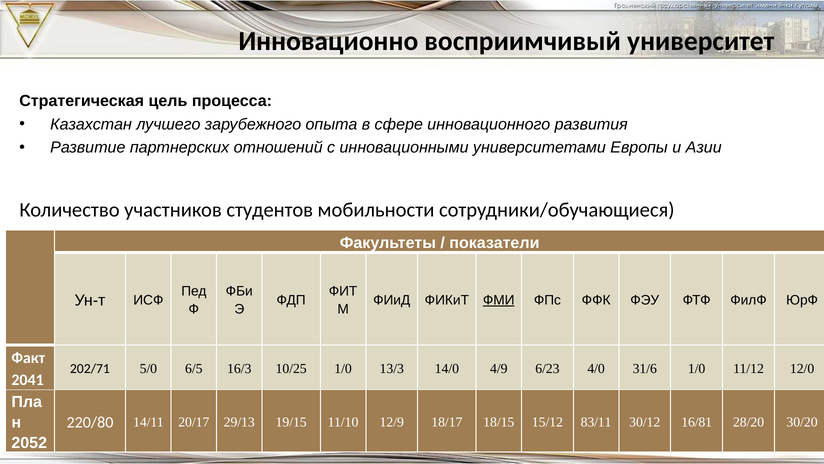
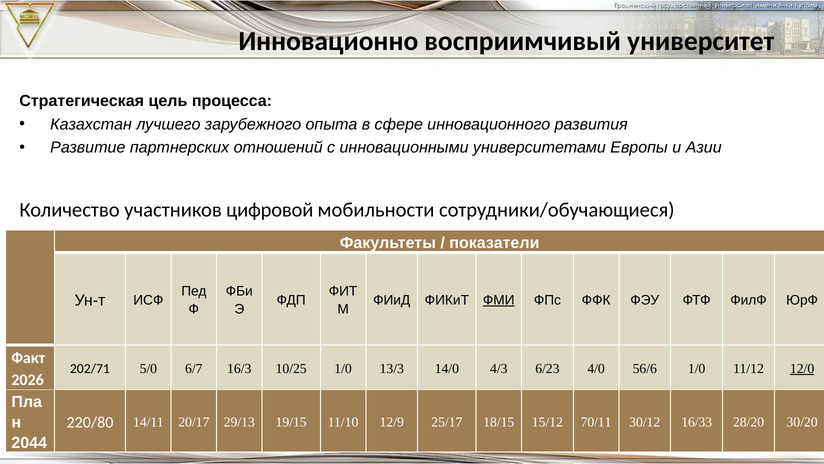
студентов: студентов -> цифровой
6/5: 6/5 -> 6/7
4/9: 4/9 -> 4/3
31/6: 31/6 -> 56/6
12/0 underline: none -> present
2041: 2041 -> 2026
18/17: 18/17 -> 25/17
83/11: 83/11 -> 70/11
16/81: 16/81 -> 16/33
2052: 2052 -> 2044
